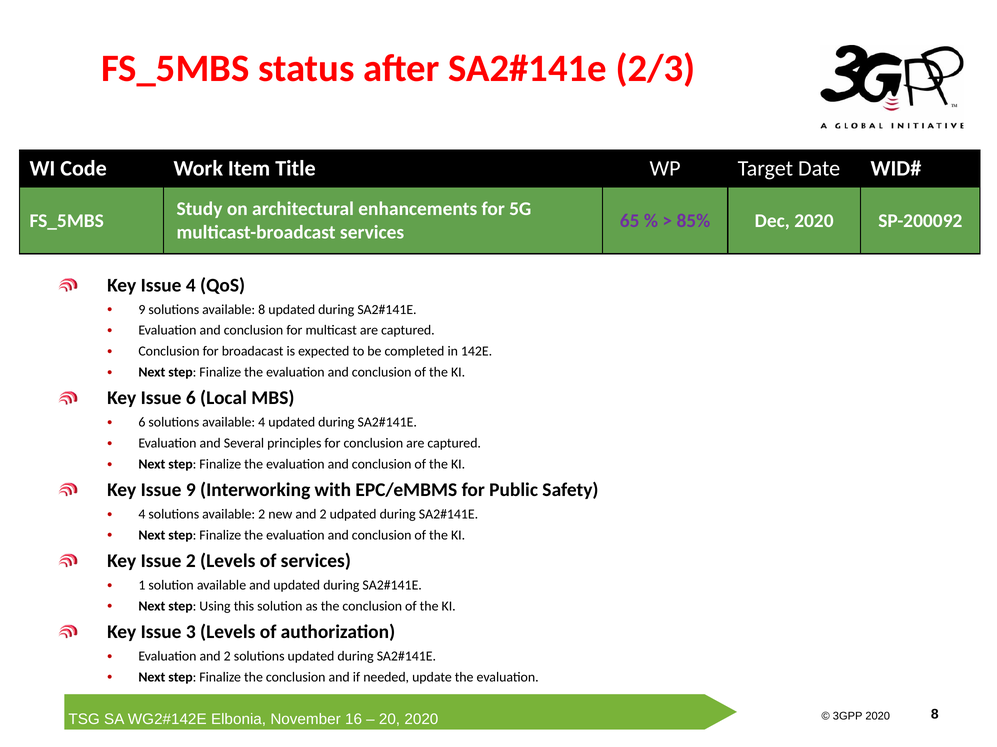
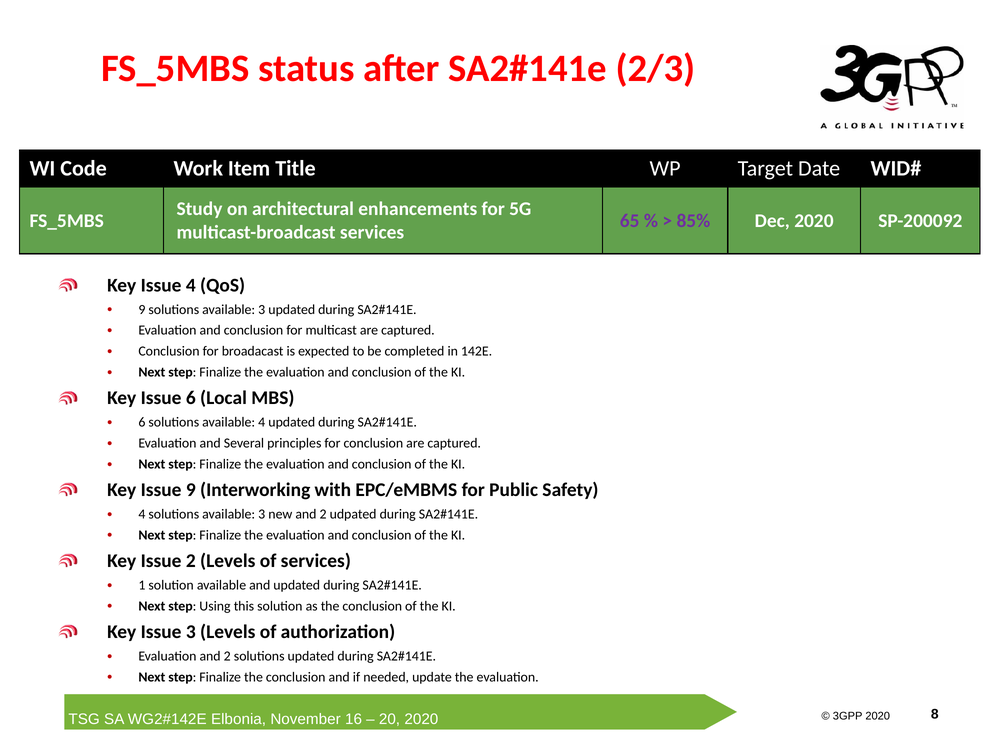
9 solutions available 8: 8 -> 3
4 solutions available 2: 2 -> 3
